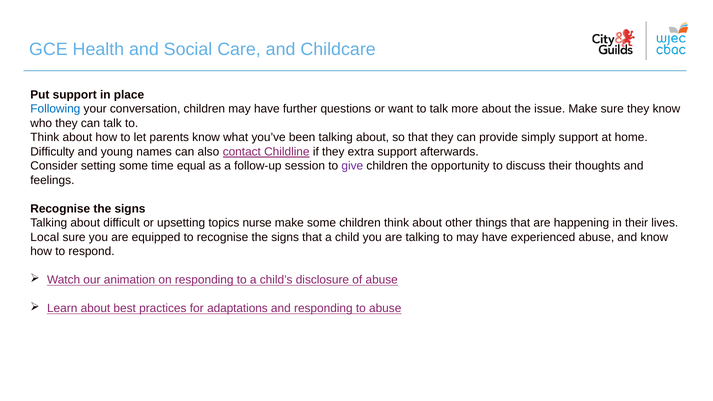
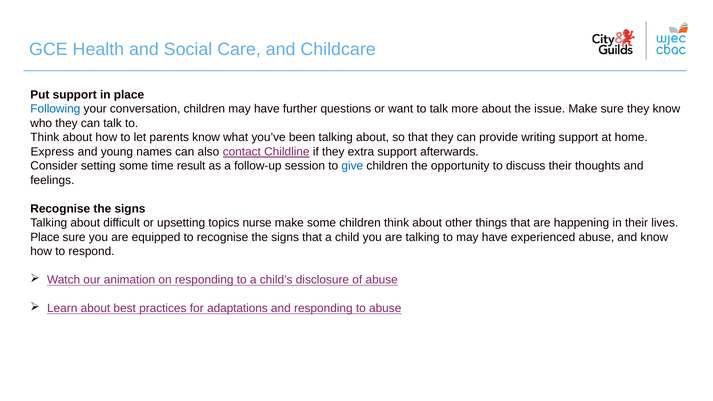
simply: simply -> writing
Difficulty: Difficulty -> Express
equal: equal -> result
give colour: purple -> blue
Local at (45, 237): Local -> Place
